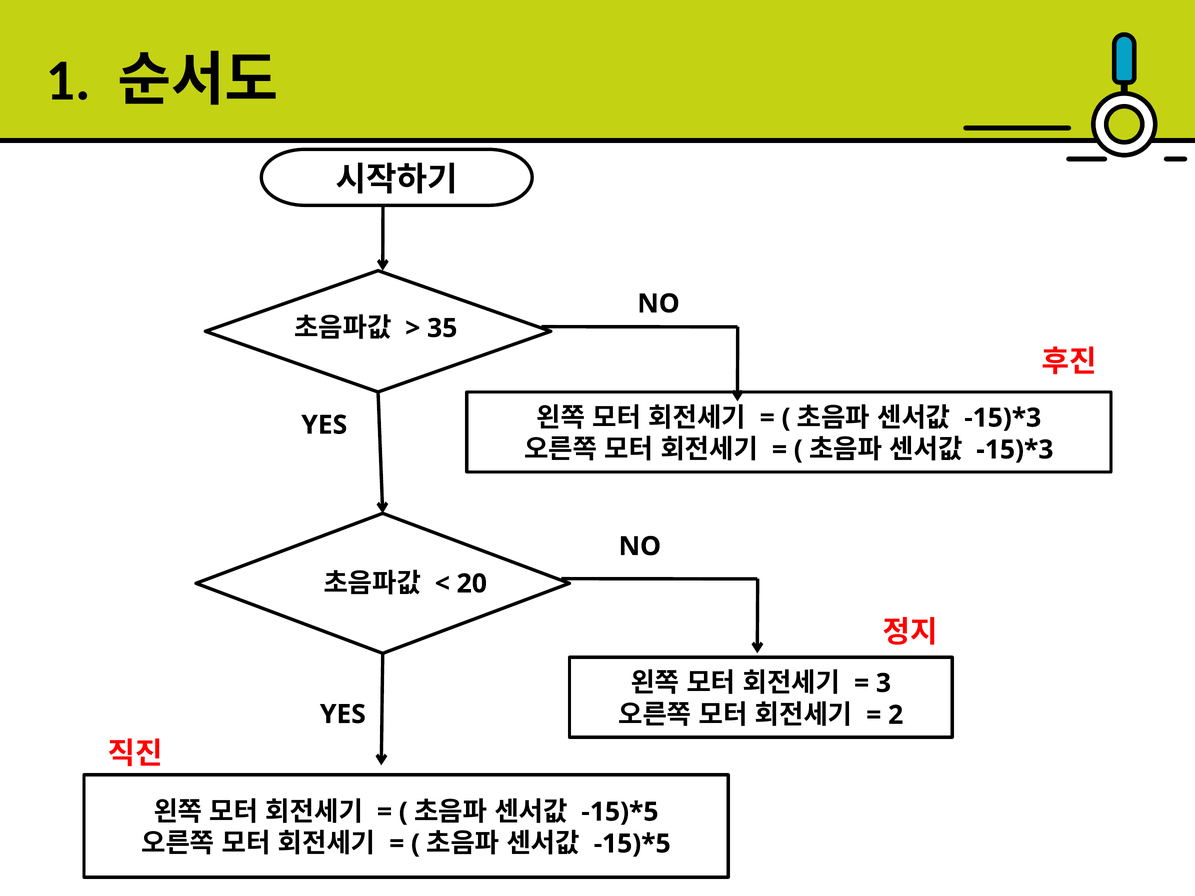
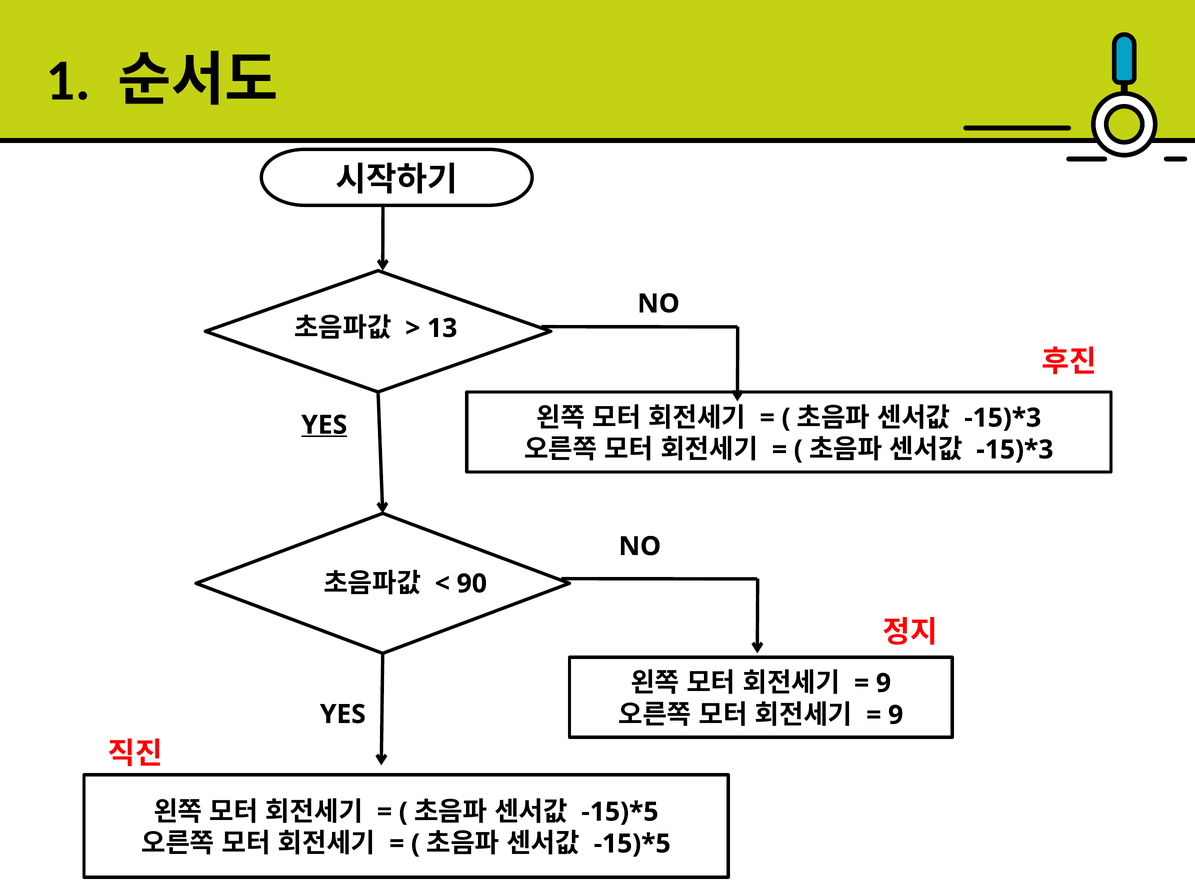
35: 35 -> 13
YES at (324, 425) underline: none -> present
20: 20 -> 90
3 at (883, 683): 3 -> 9
2 at (896, 715): 2 -> 9
